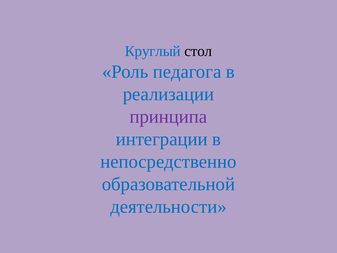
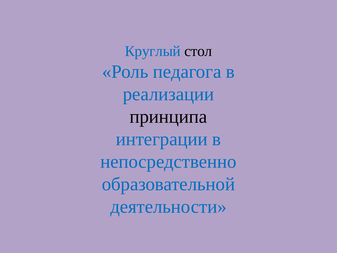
принципа colour: purple -> black
